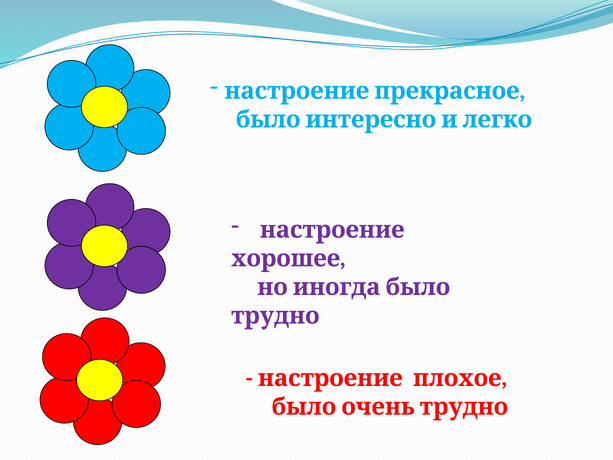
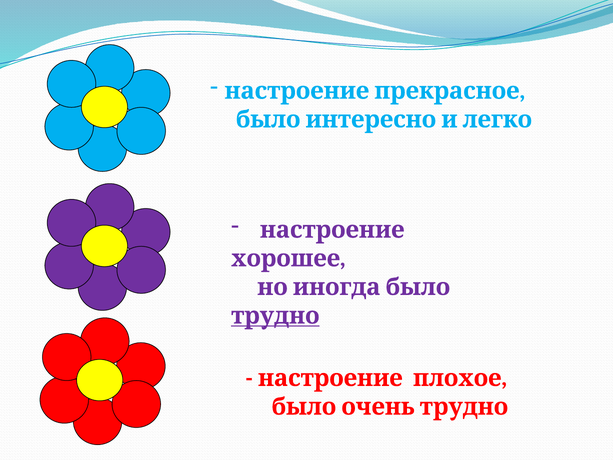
трудно underline: none -> present
